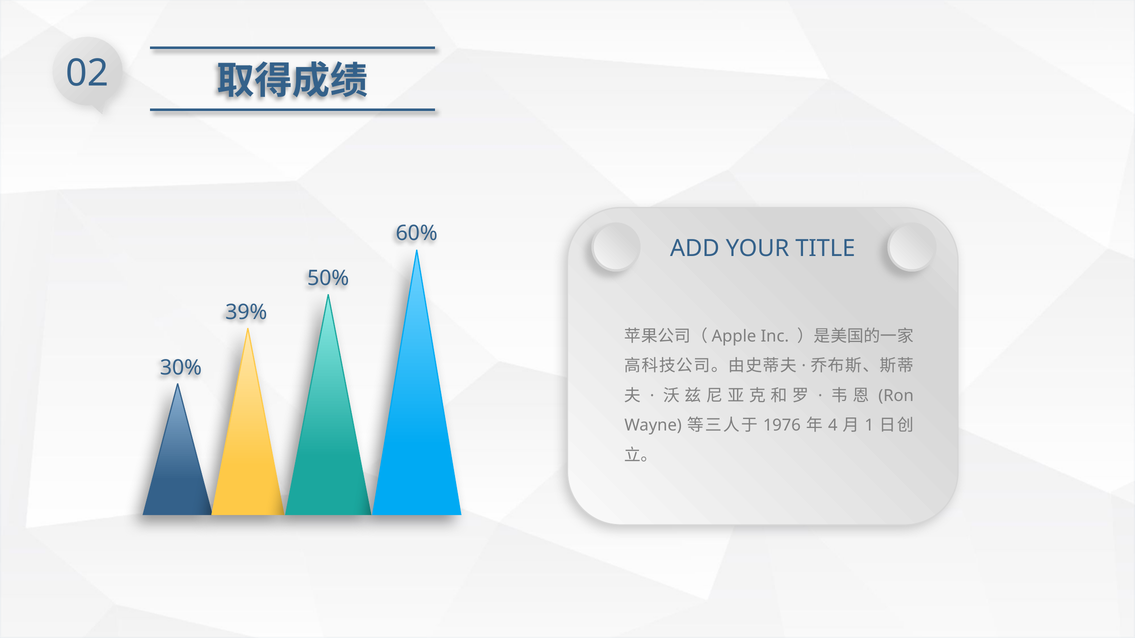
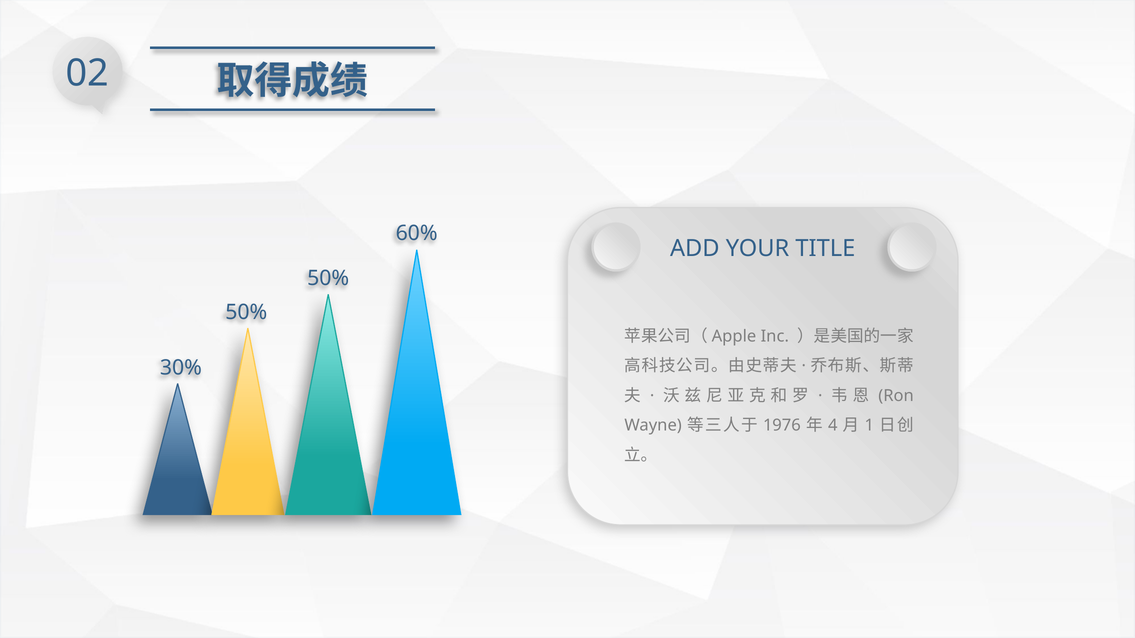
39% at (246, 312): 39% -> 50%
